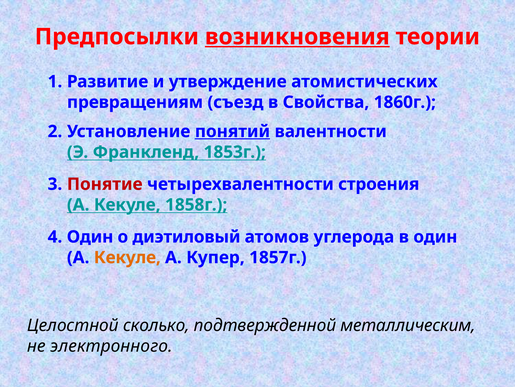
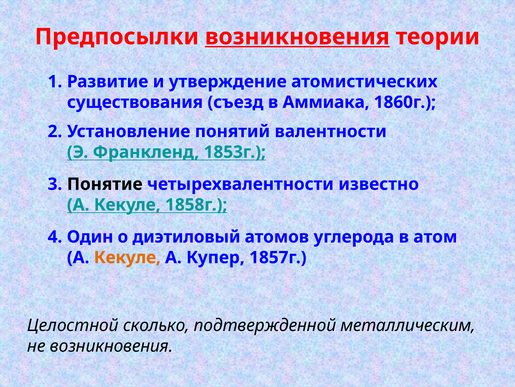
превращениям: превращениям -> существования
Свойства: Свойства -> Аммиака
понятий underline: present -> none
Понятие colour: red -> black
строения: строения -> известно
в один: один -> атом
не электронного: электронного -> возникновения
